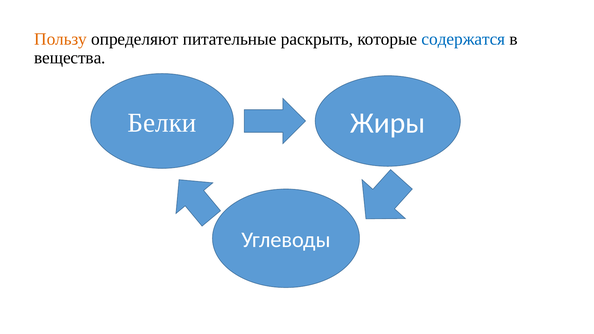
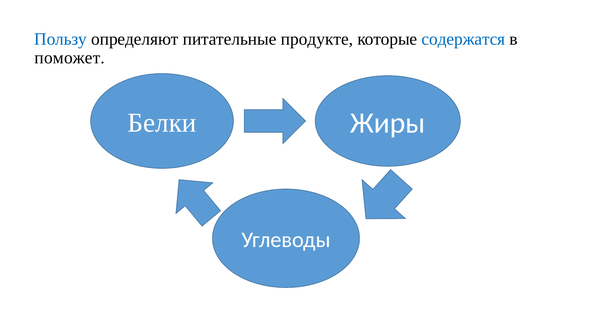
Пользу colour: orange -> blue
раскрыть: раскрыть -> продукте
вещества: вещества -> поможет
